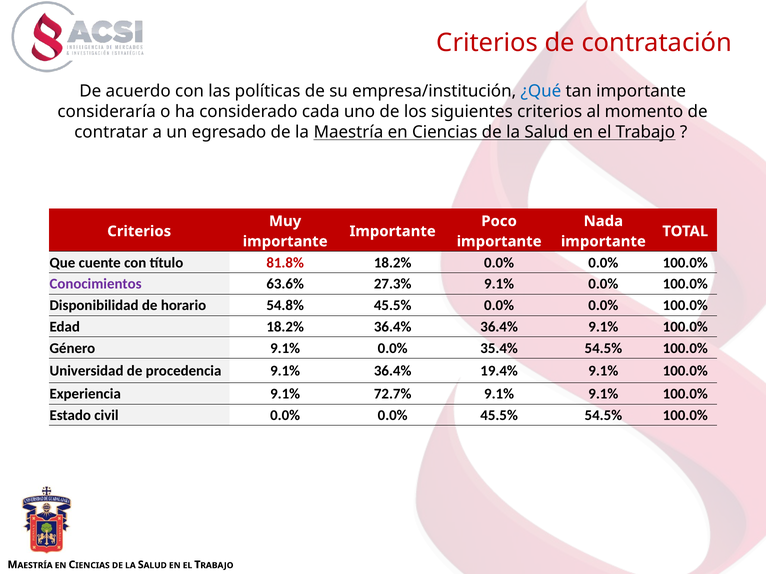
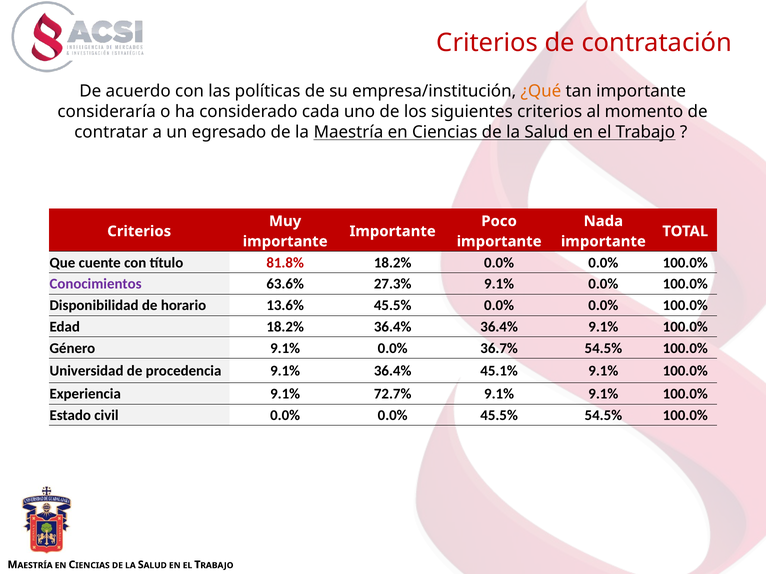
¿Qué colour: blue -> orange
54.8%: 54.8% -> 13.6%
35.4%: 35.4% -> 36.7%
19.4%: 19.4% -> 45.1%
